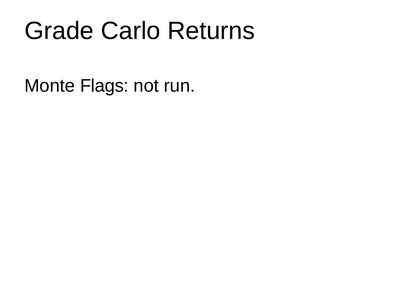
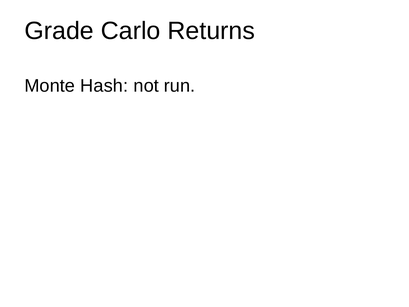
Flags: Flags -> Hash
